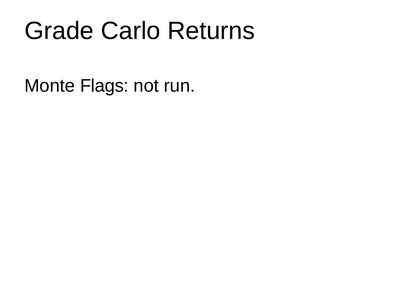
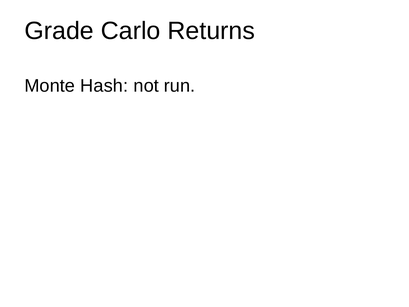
Flags: Flags -> Hash
